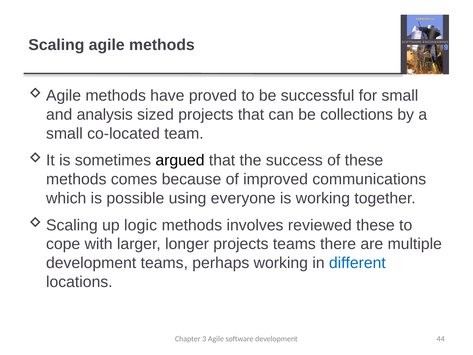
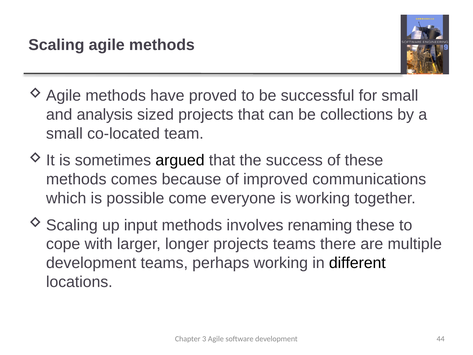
using: using -> come
logic: logic -> input
reviewed: reviewed -> renaming
different colour: blue -> black
